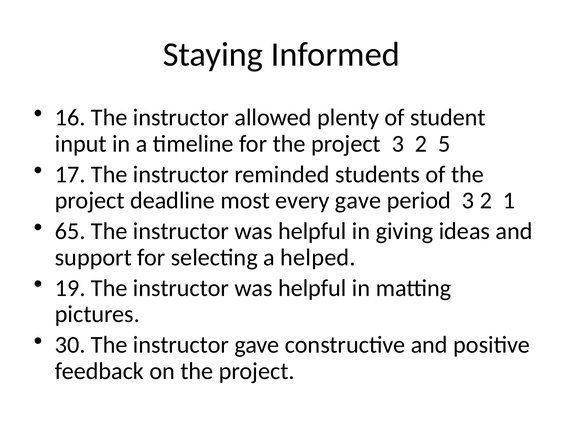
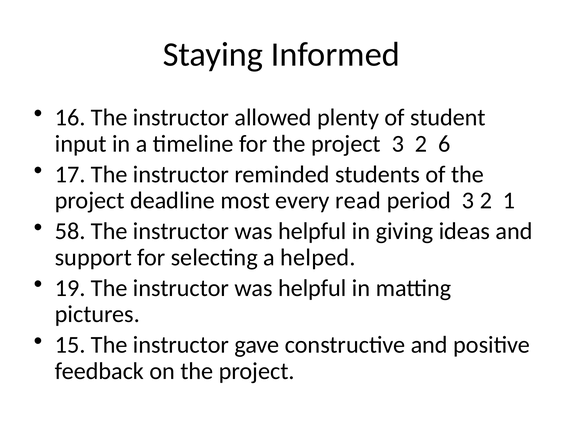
5: 5 -> 6
every gave: gave -> read
65: 65 -> 58
30: 30 -> 15
